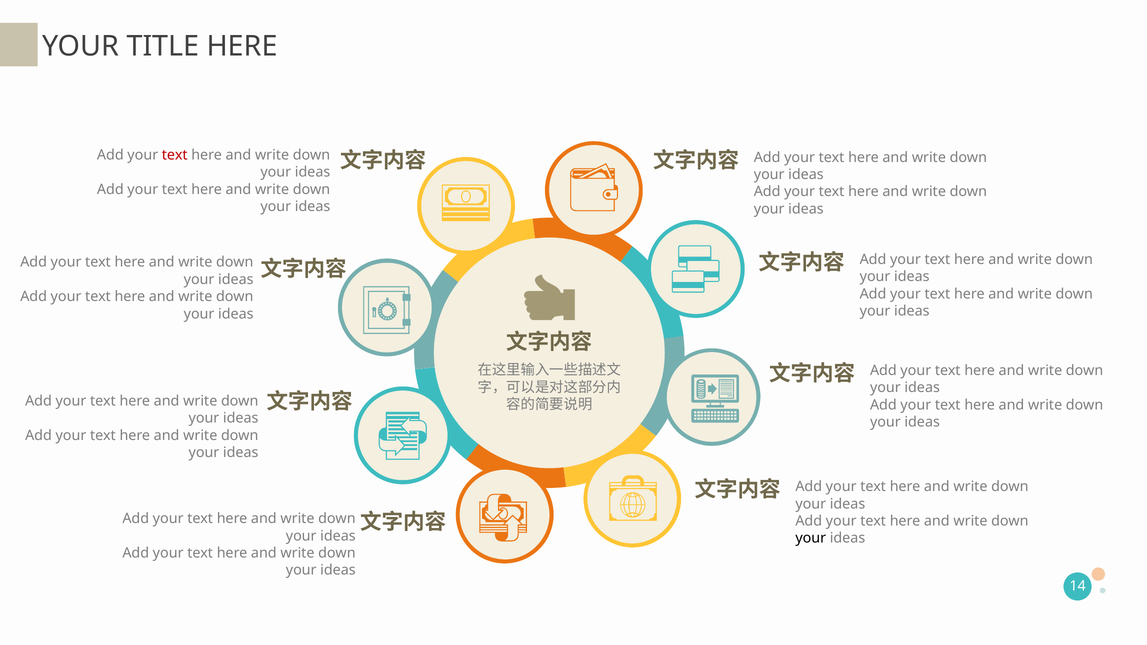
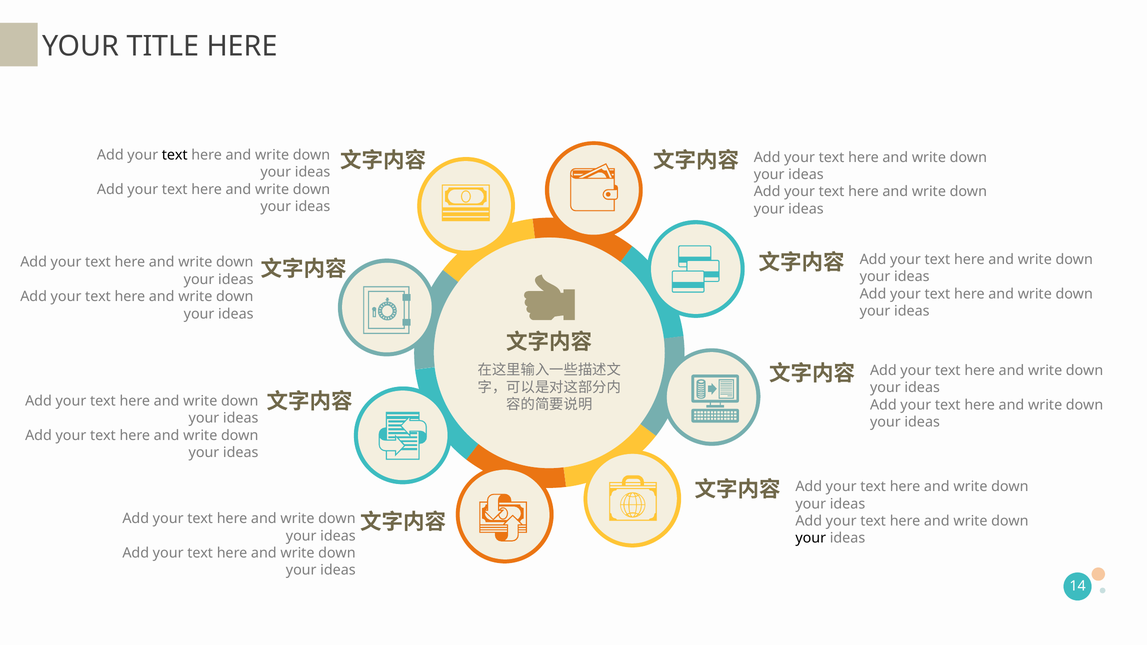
text at (175, 155) colour: red -> black
